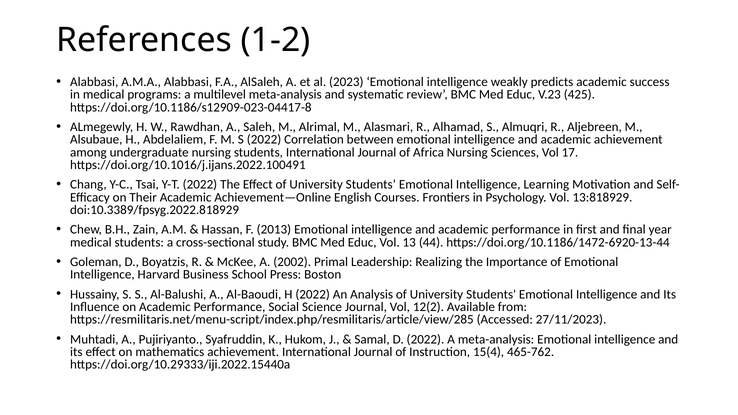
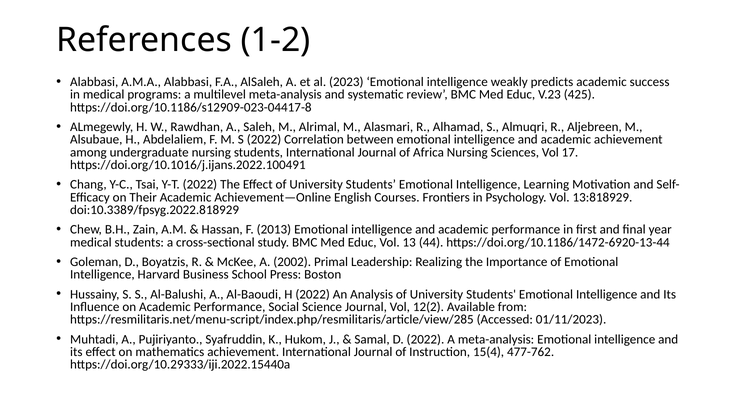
27/11/2023: 27/11/2023 -> 01/11/2023
465-762: 465-762 -> 477-762
